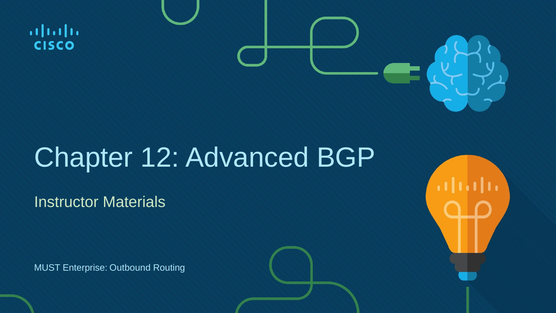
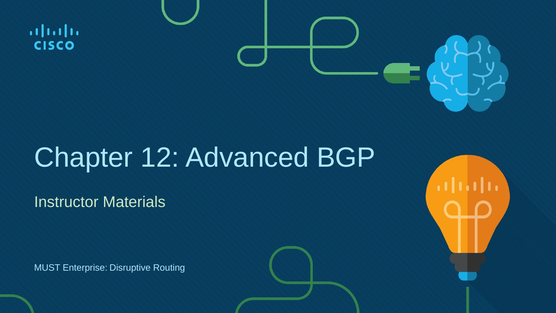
Outbound: Outbound -> Disruptive
